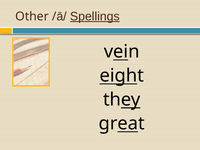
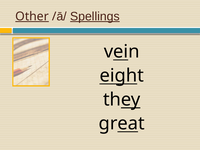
Other underline: none -> present
